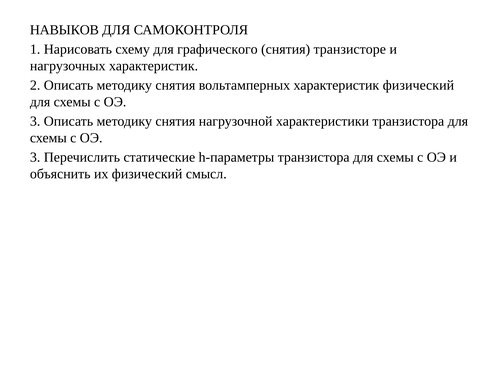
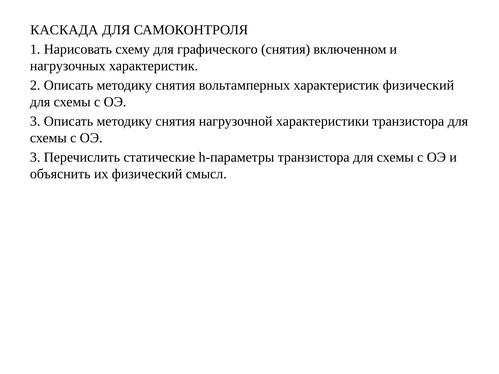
НАВЫКОВ: НАВЫКОВ -> КАСКАДА
транзисторе: транзисторе -> включенном
